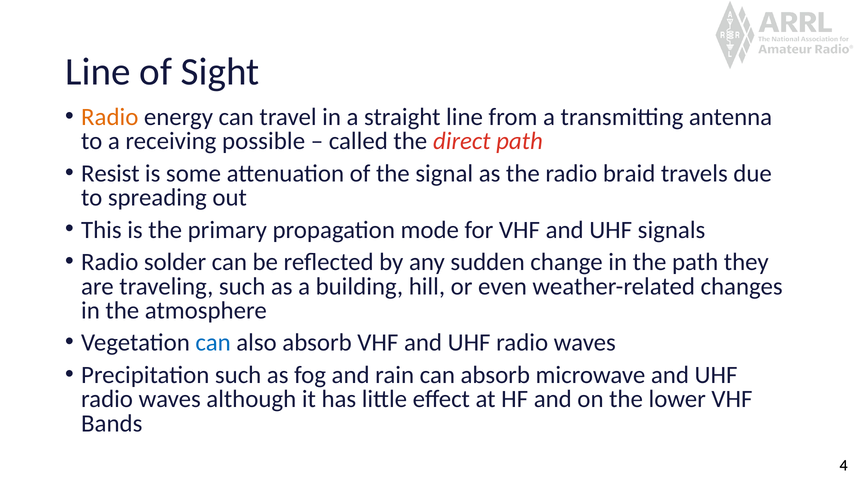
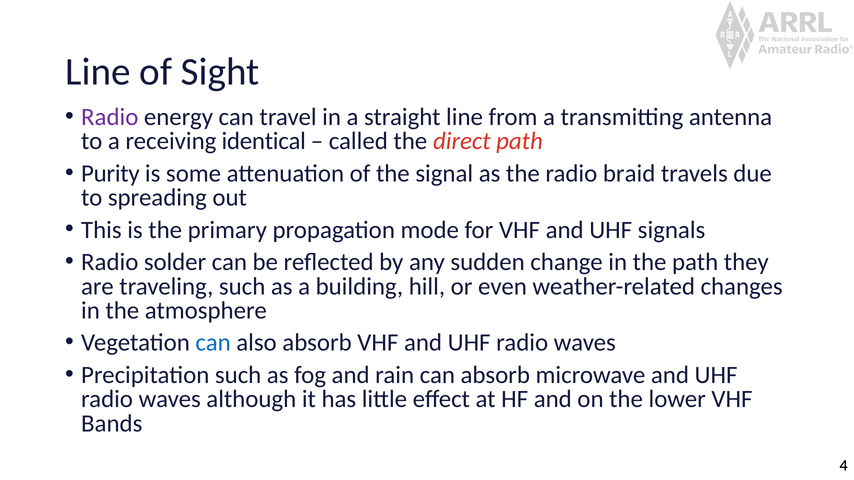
Radio at (110, 117) colour: orange -> purple
possible: possible -> identical
Resist: Resist -> Purity
